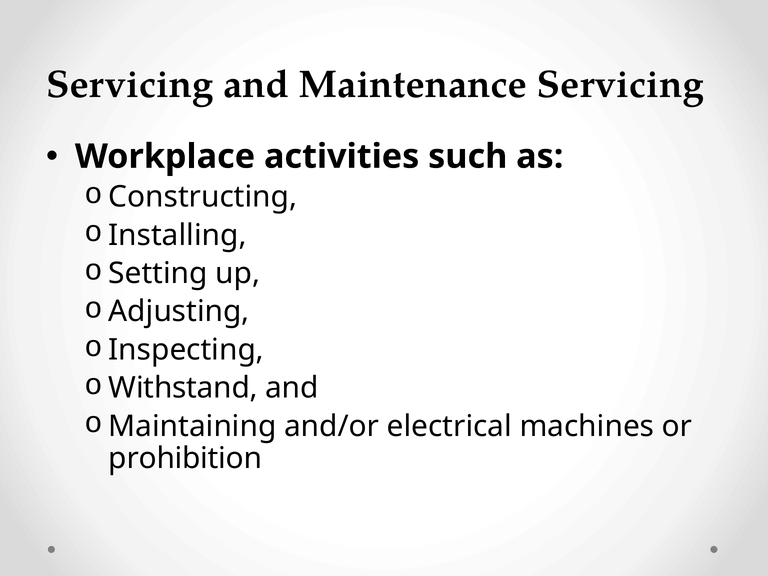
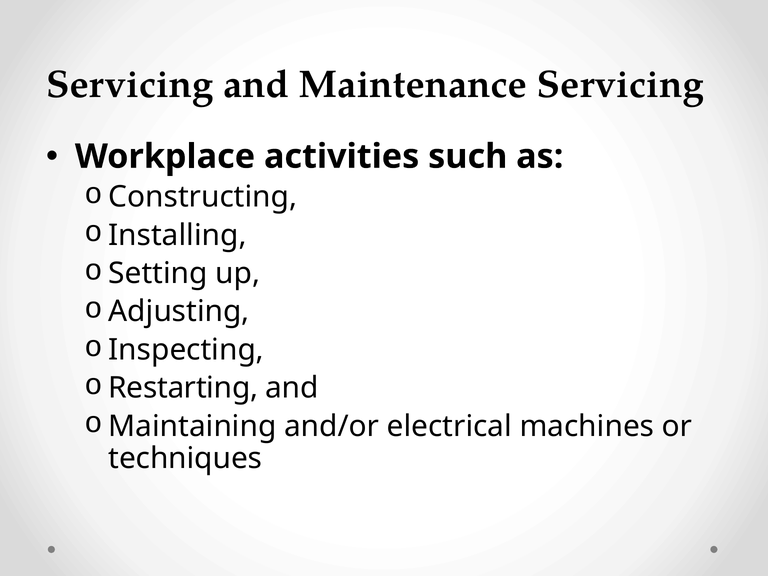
Withstand: Withstand -> Restarting
prohibition: prohibition -> techniques
